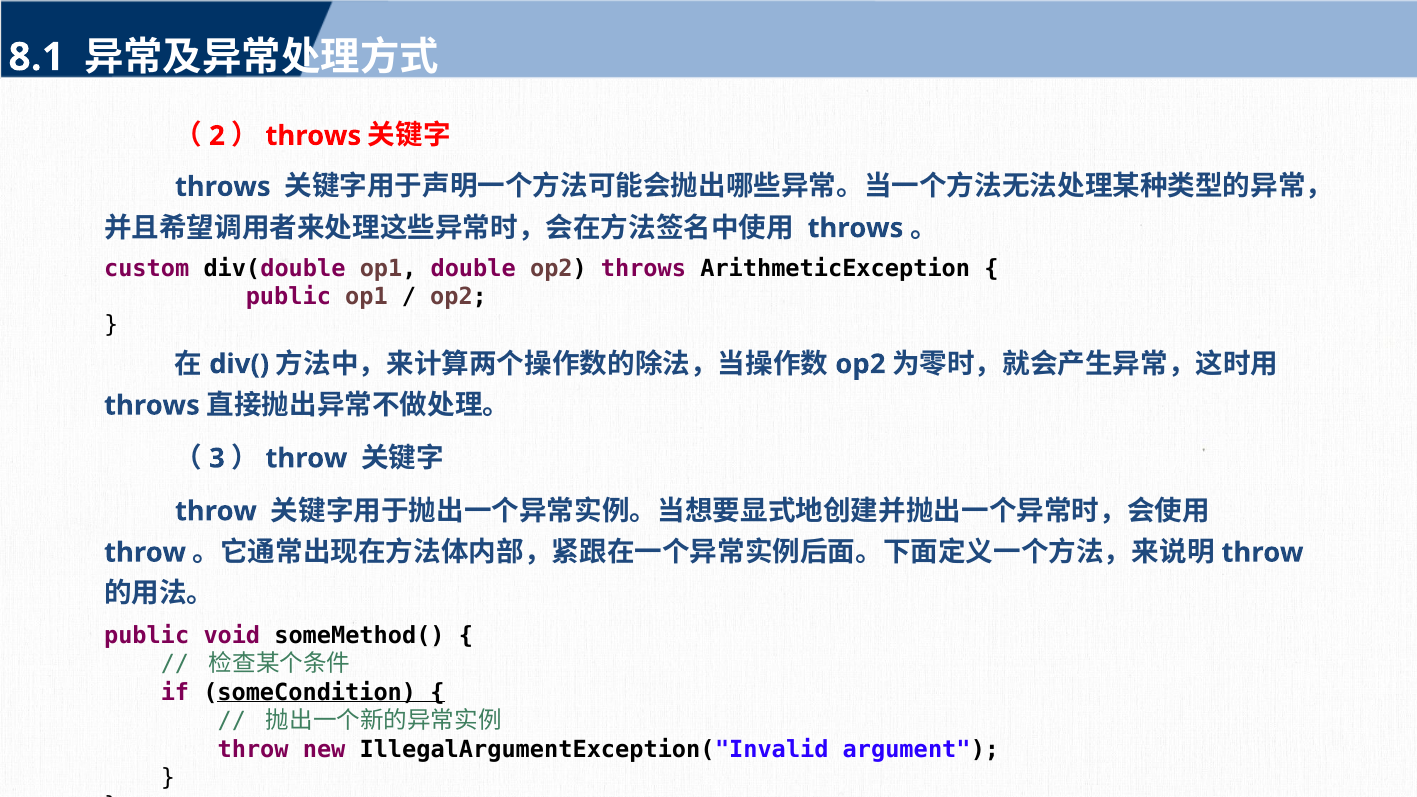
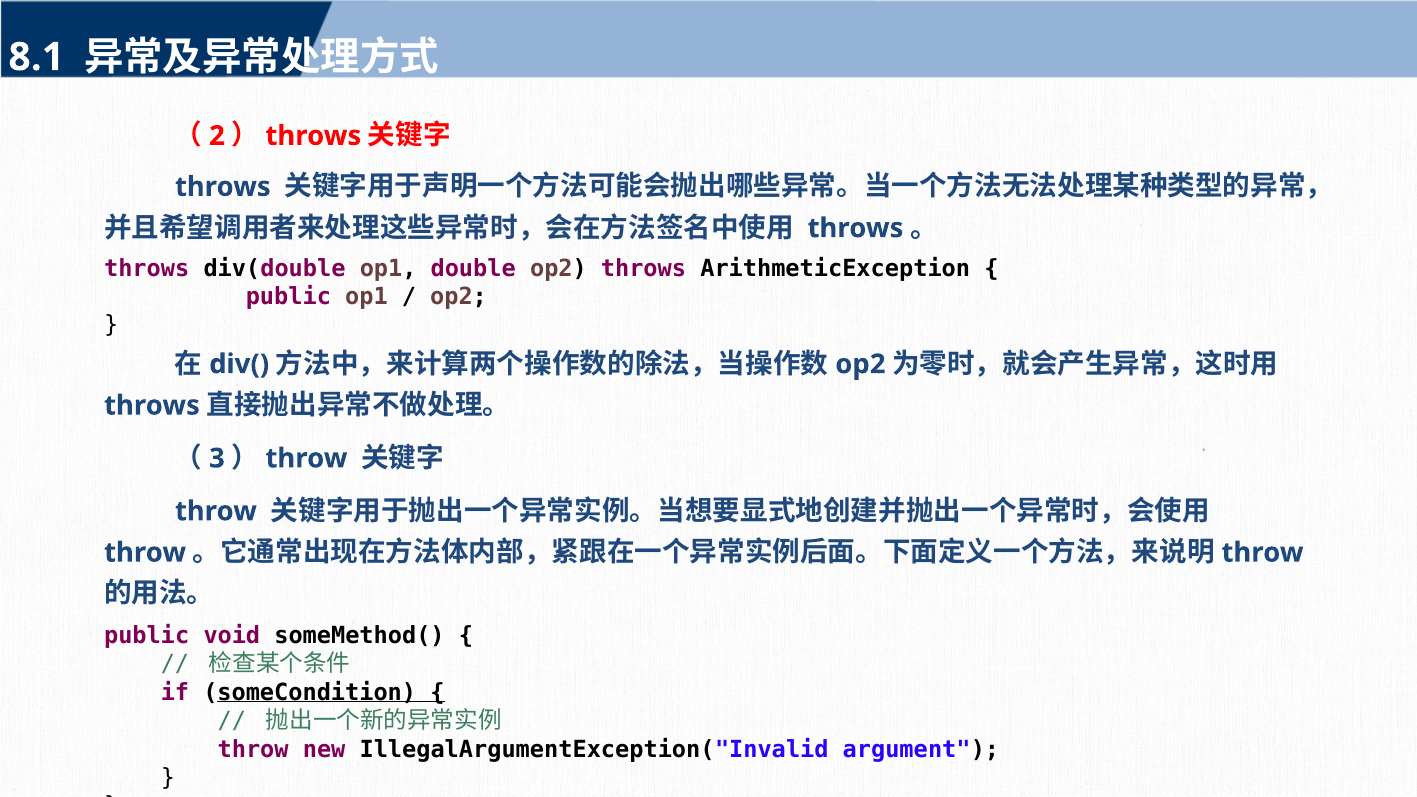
custom at (147, 268): custom -> throws
